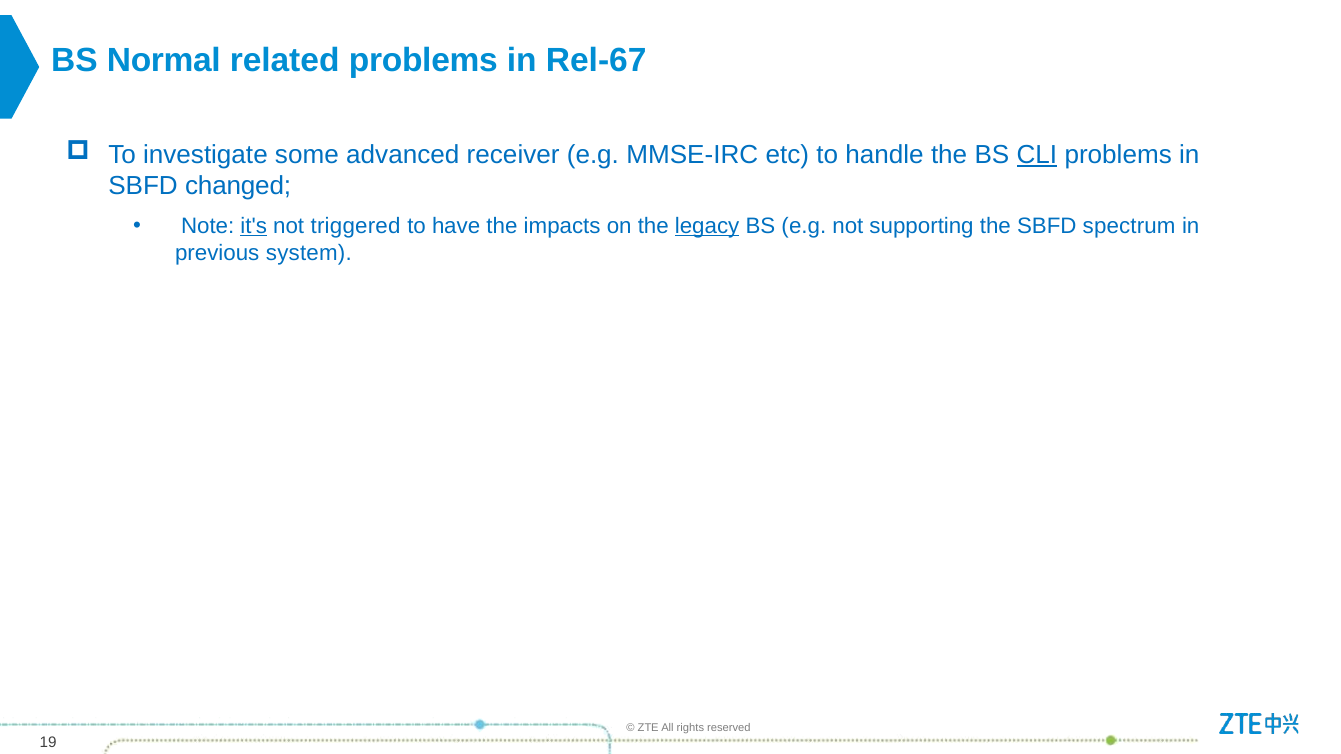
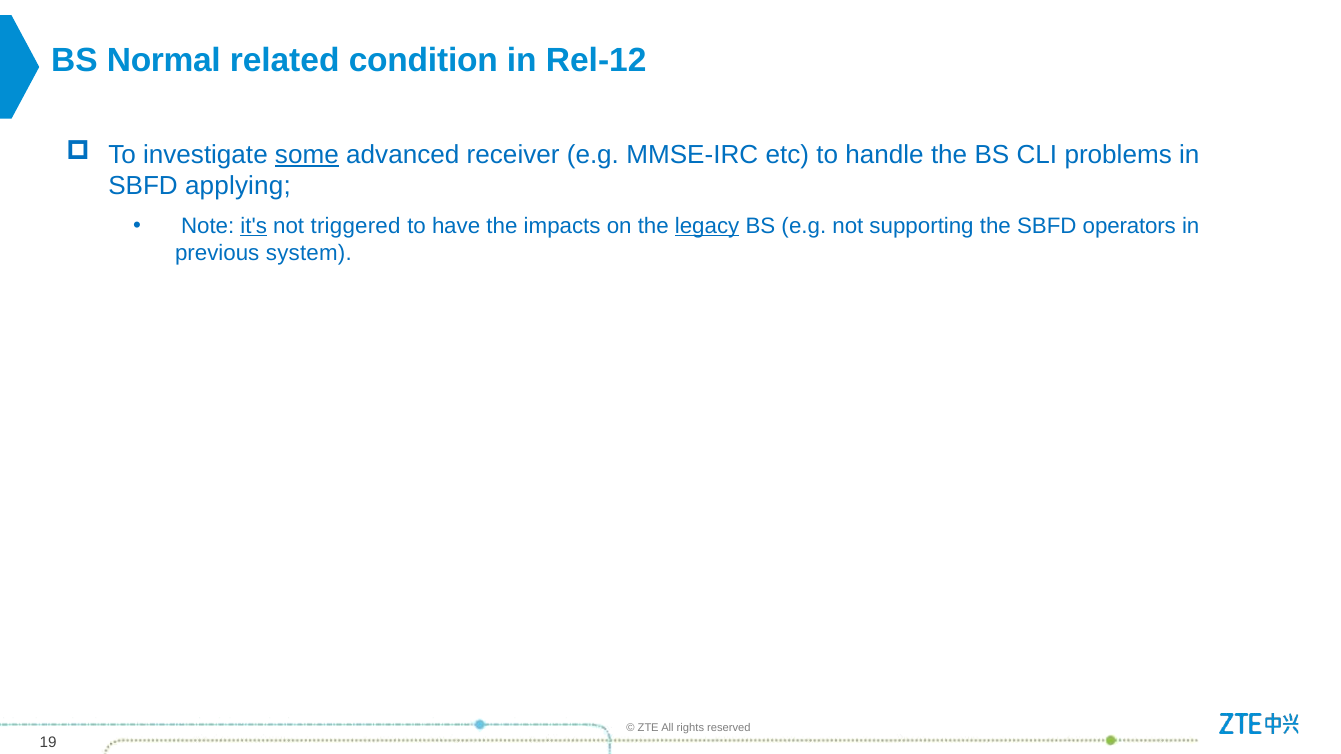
related problems: problems -> condition
Rel-67: Rel-67 -> Rel-12
some underline: none -> present
CLI underline: present -> none
changed: changed -> applying
spectrum: spectrum -> operators
